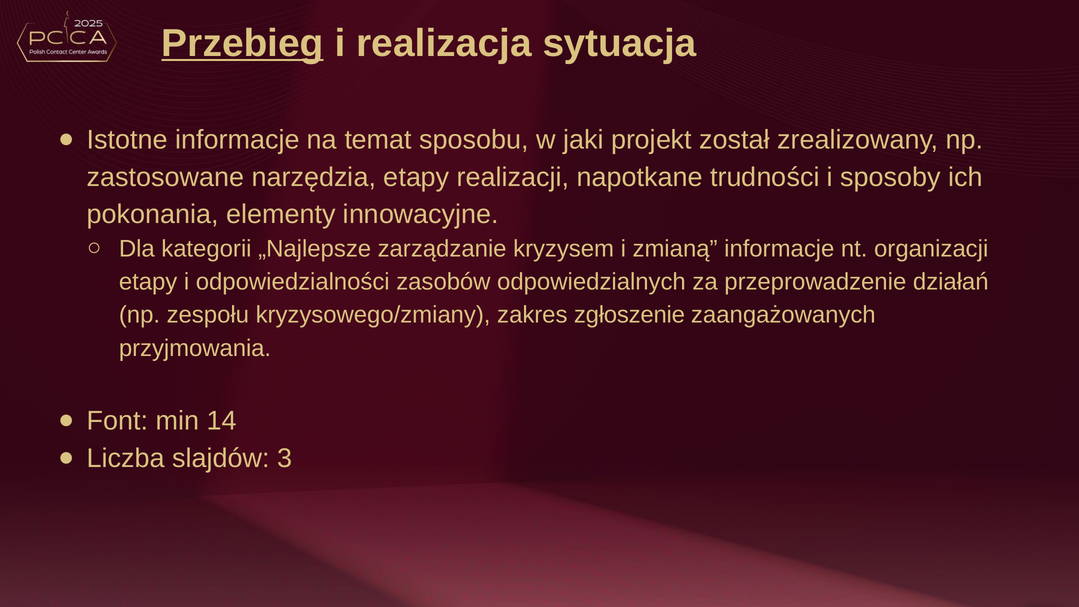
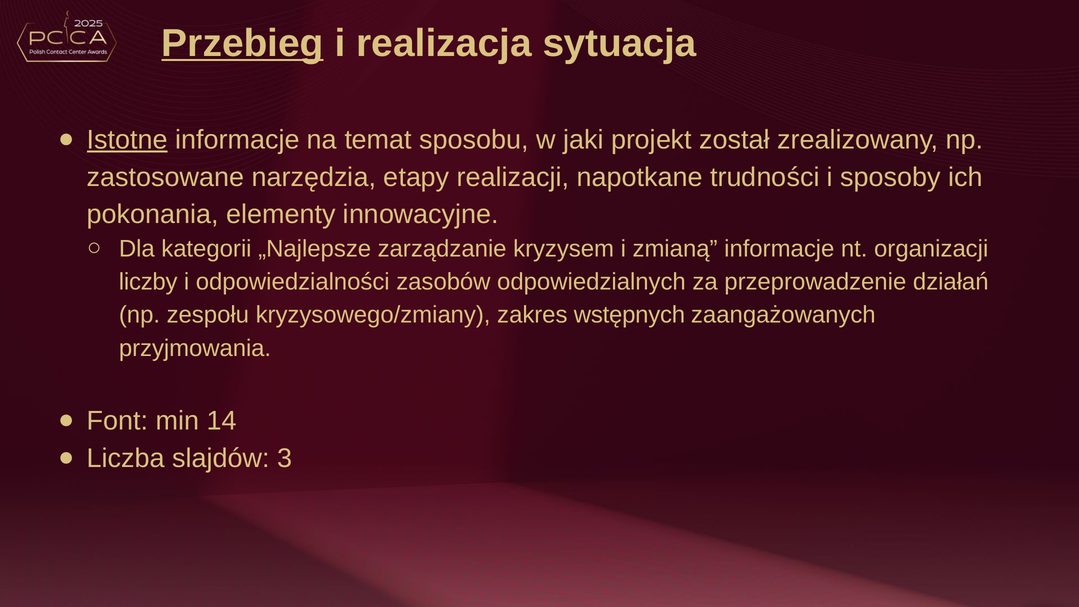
Istotne underline: none -> present
etapy at (148, 282): etapy -> liczby
zgłoszenie: zgłoszenie -> wstępnych
